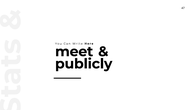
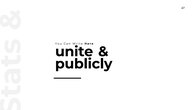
meet: meet -> unite
